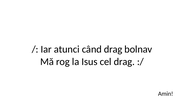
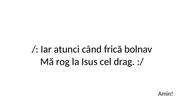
când drag: drag -> frică
